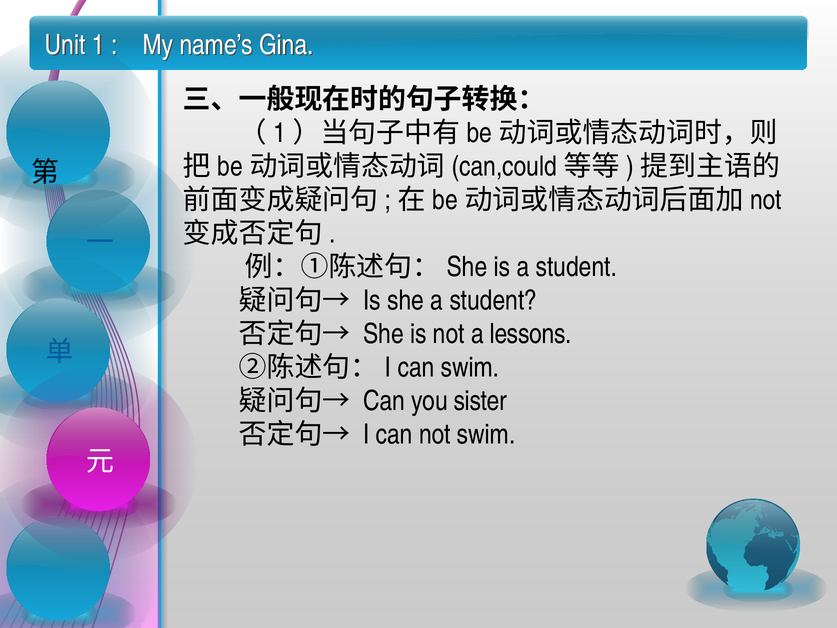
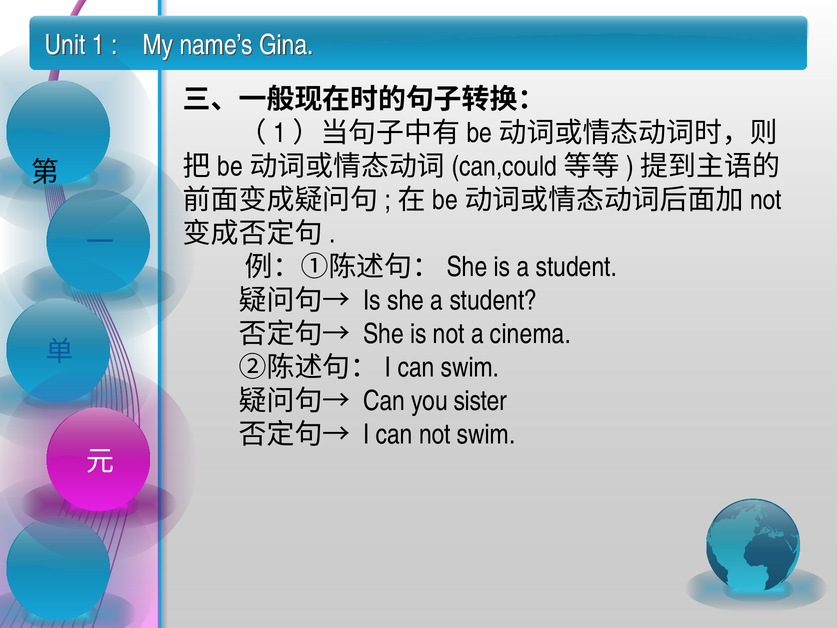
lessons: lessons -> cinema
